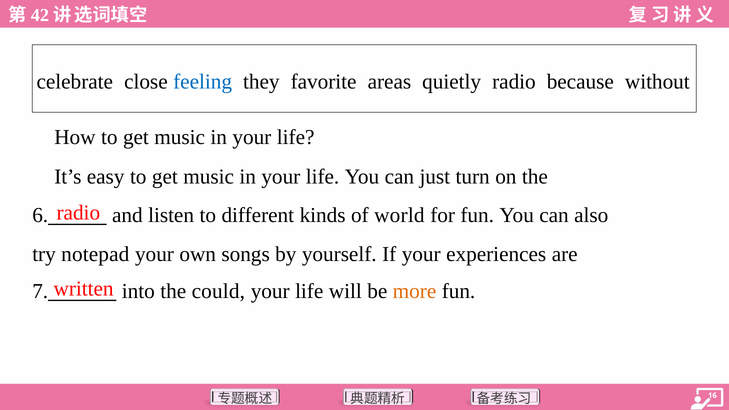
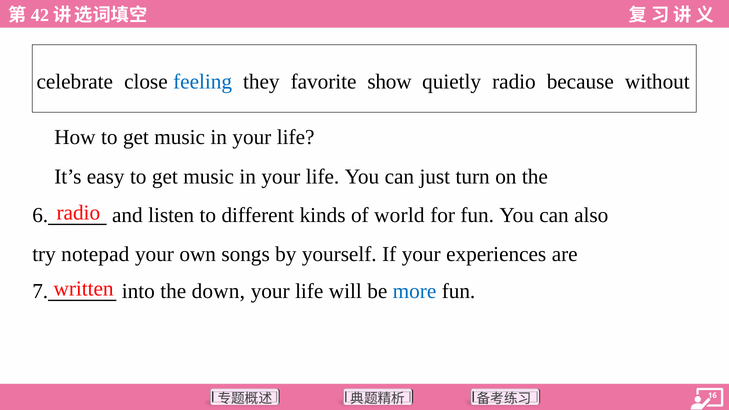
areas: areas -> show
could: could -> down
more colour: orange -> blue
